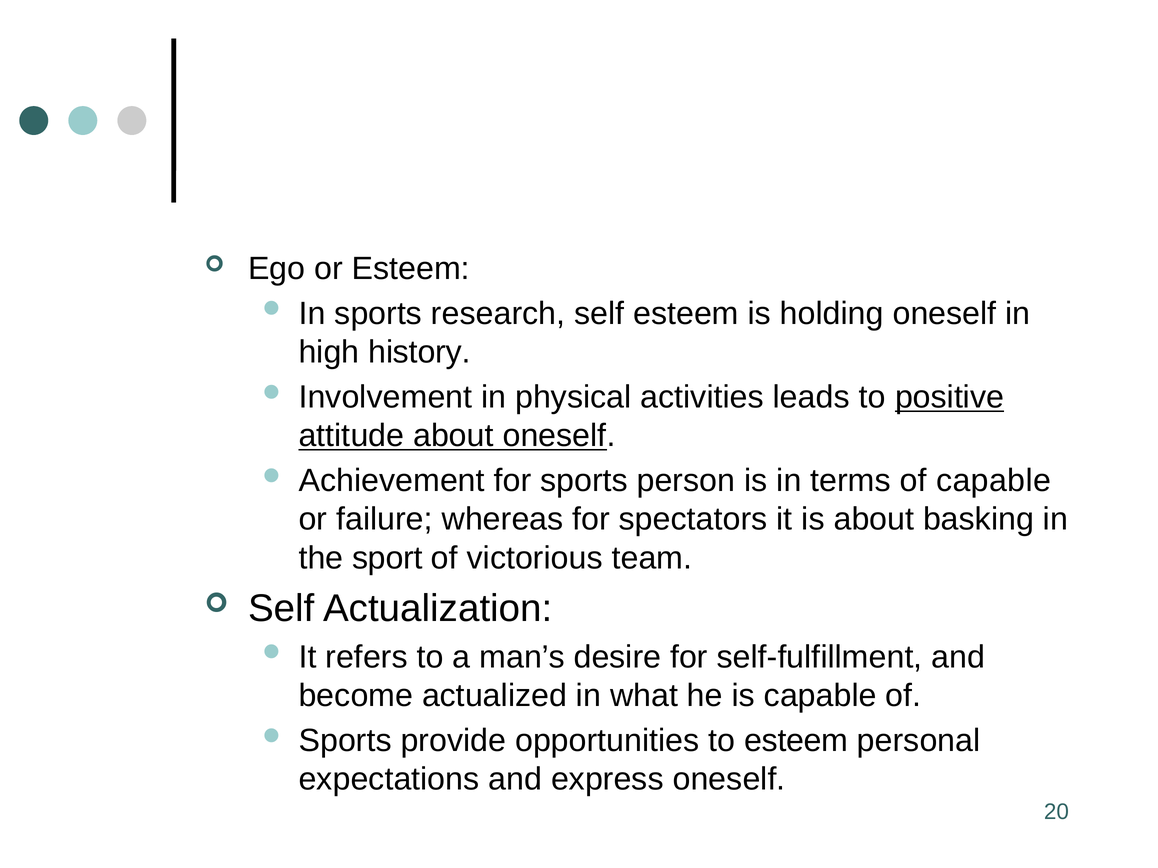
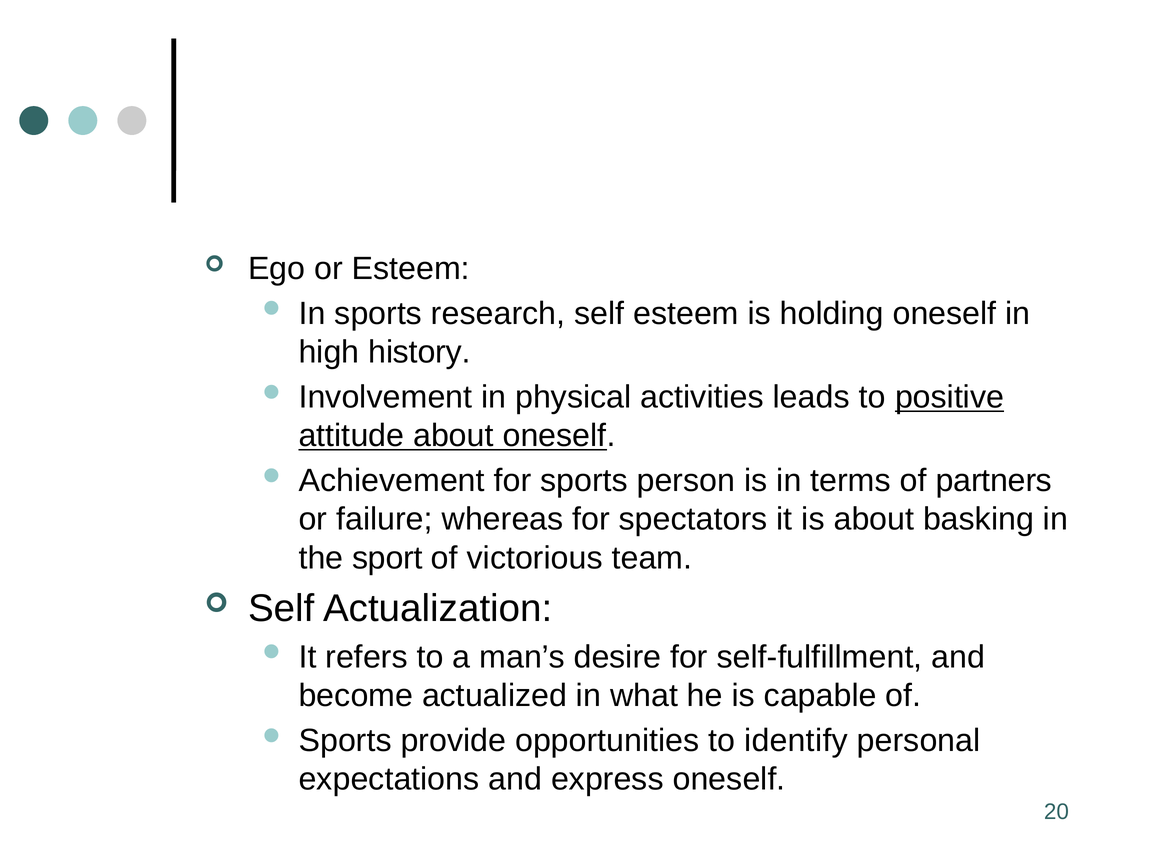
of capable: capable -> partners
to esteem: esteem -> identify
